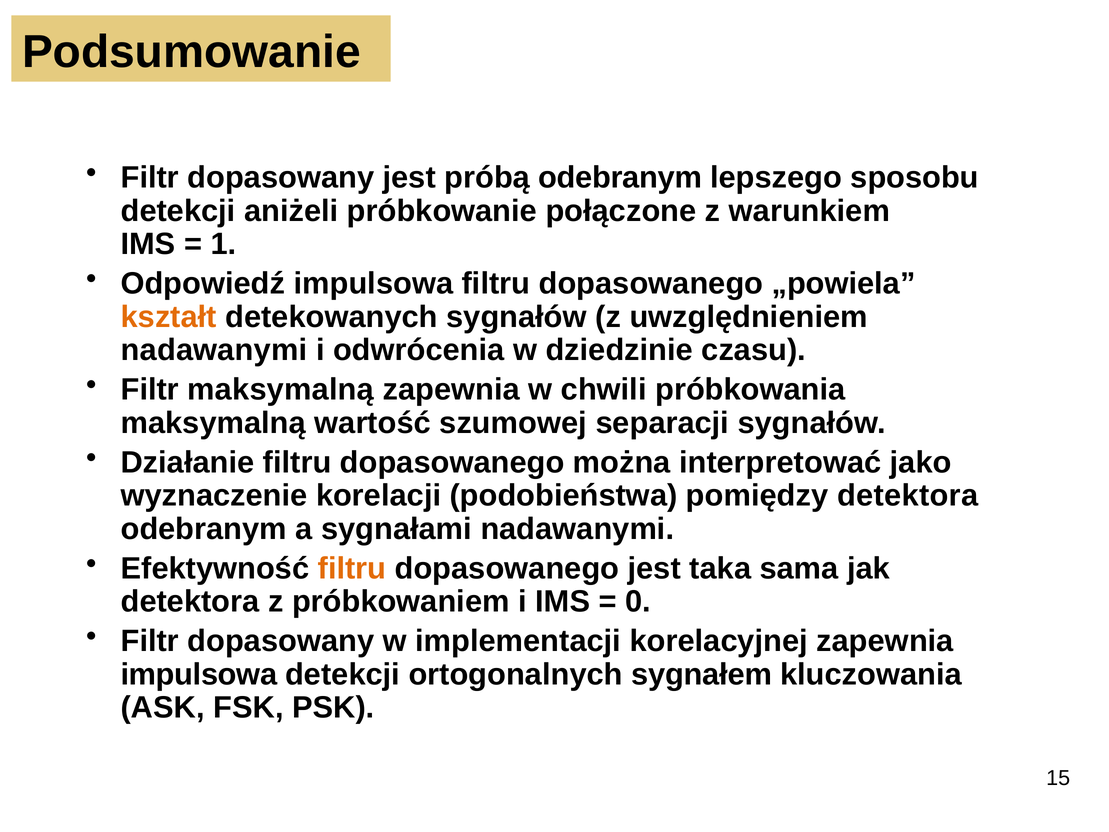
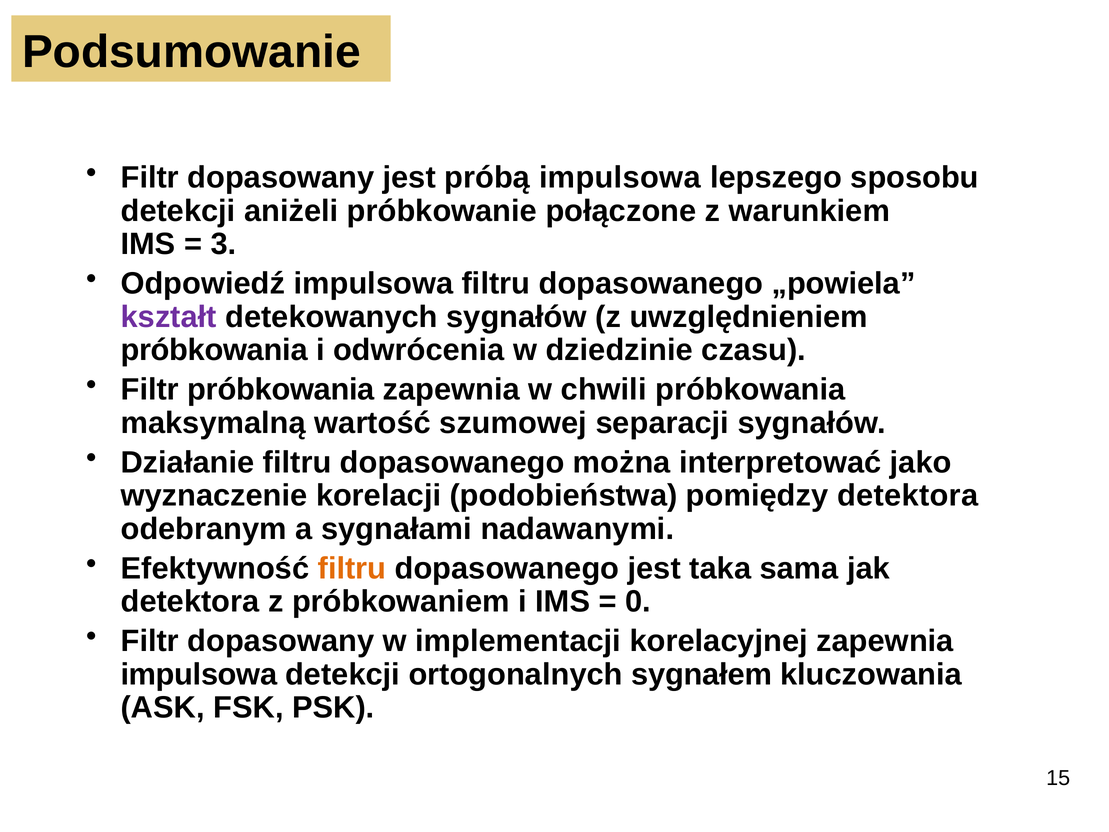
próbą odebranym: odebranym -> impulsowa
1: 1 -> 3
kształt colour: orange -> purple
nadawanymi at (214, 350): nadawanymi -> próbkowania
Filtr maksymalną: maksymalną -> próbkowania
